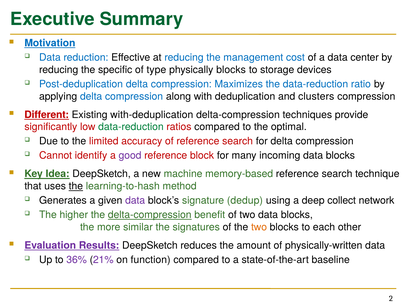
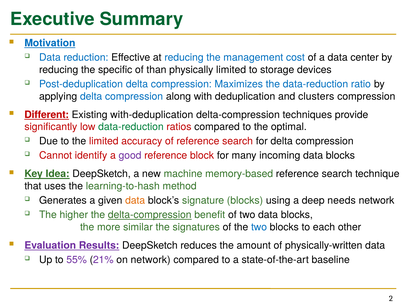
type: type -> than
physically blocks: blocks -> limited
the at (76, 186) underline: present -> none
data at (135, 201) colour: purple -> orange
signature dedup: dedup -> blocks
collect: collect -> needs
two at (259, 227) colour: orange -> blue
36%: 36% -> 55%
on function: function -> network
